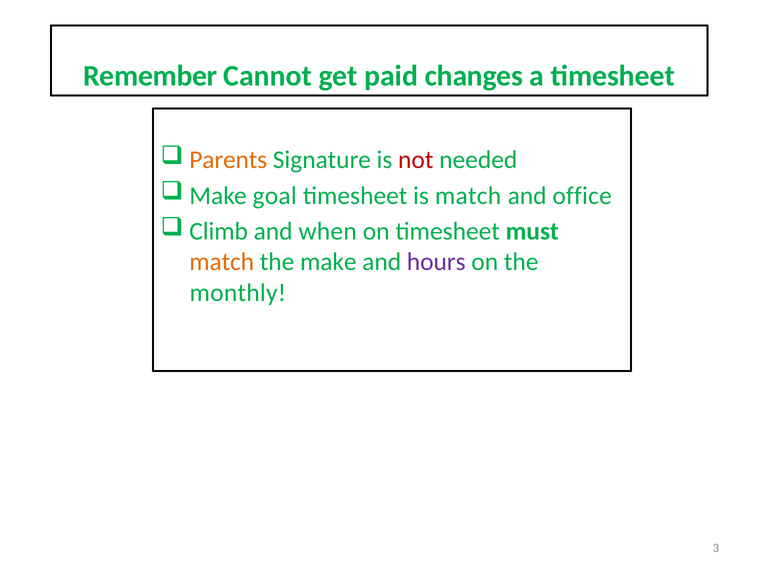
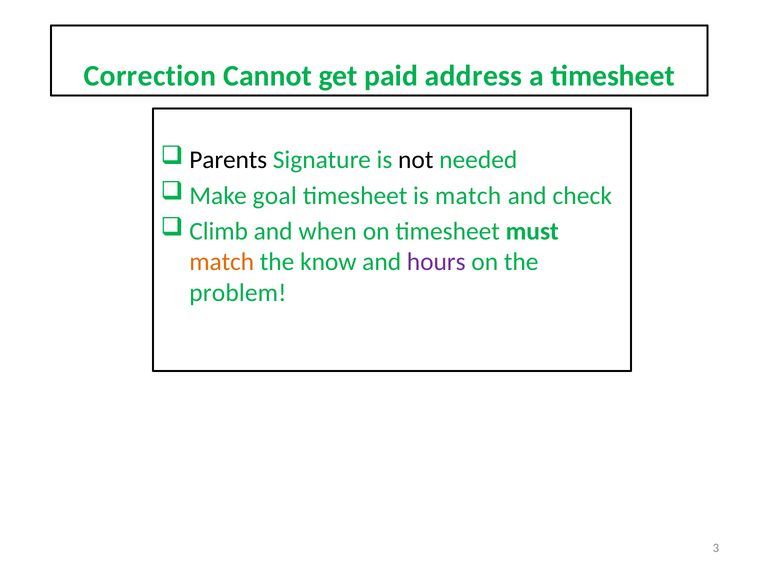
Remember: Remember -> Correction
changes: changes -> address
Parents colour: orange -> black
not colour: red -> black
office: office -> check
the make: make -> know
monthly: monthly -> problem
